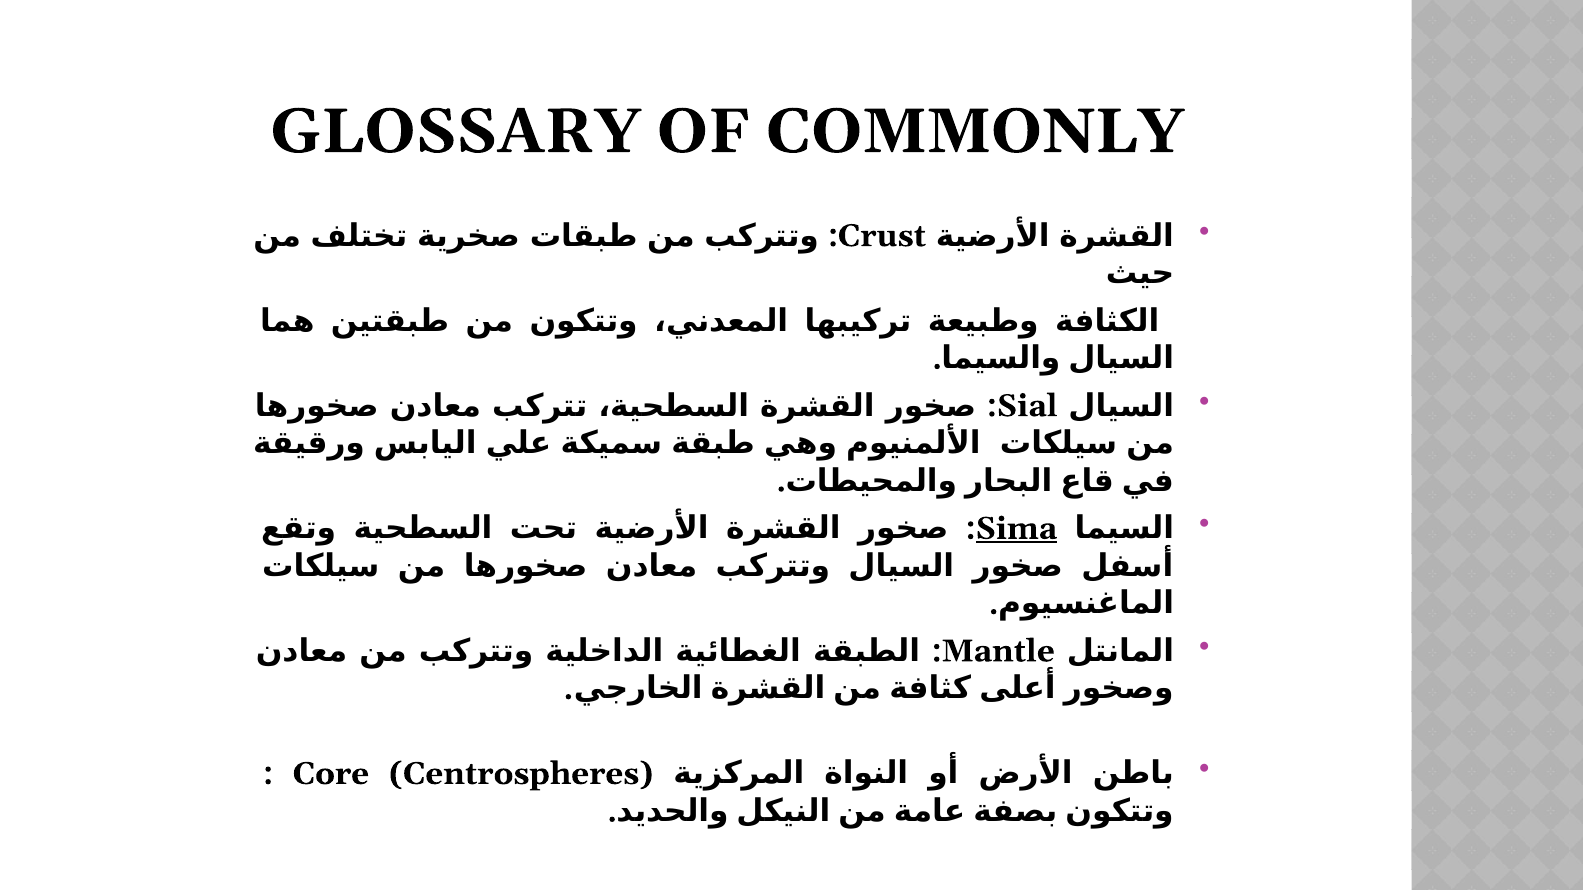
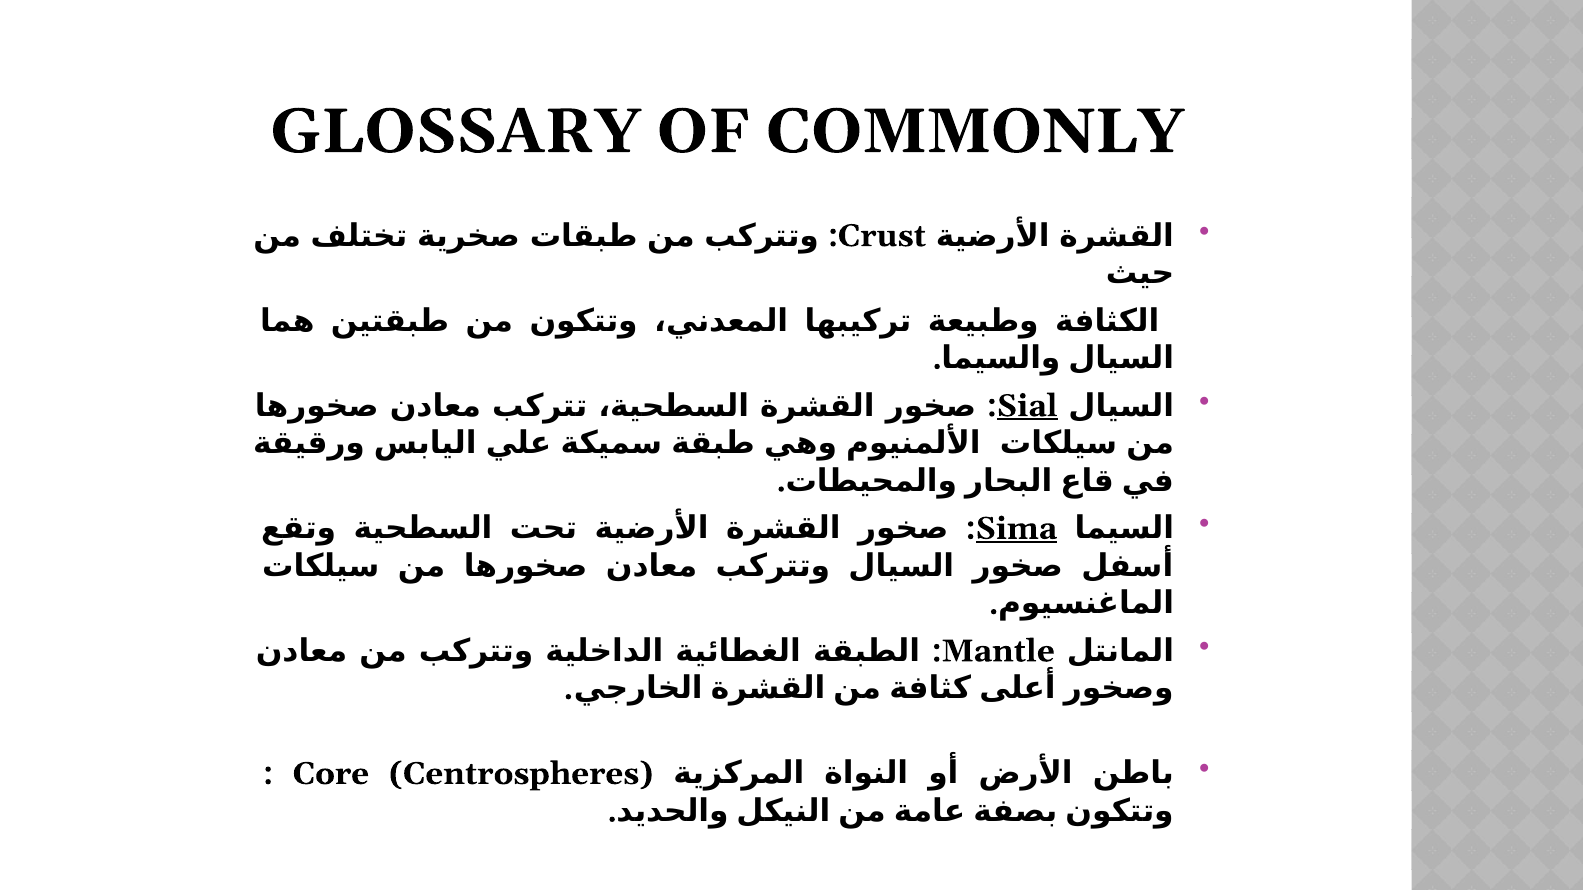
Sial underline: none -> present
